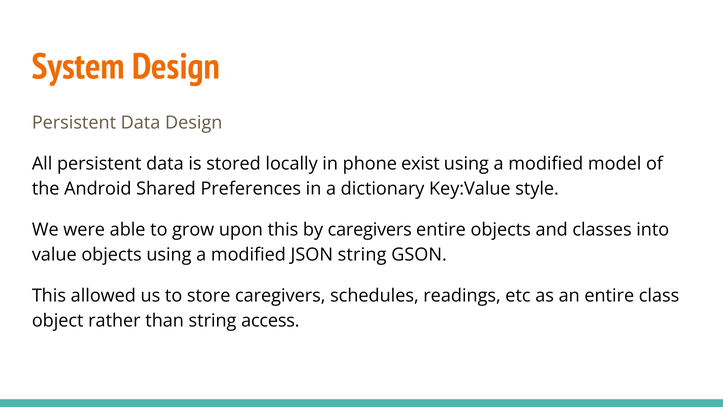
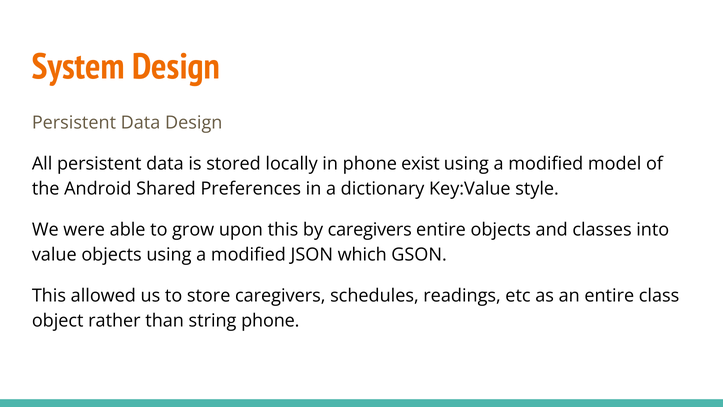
JSON string: string -> which
string access: access -> phone
